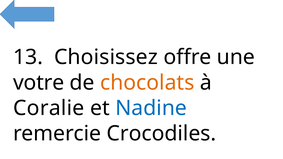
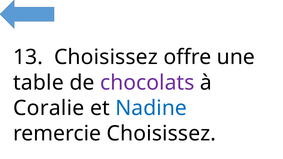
votre: votre -> table
chocolats colour: orange -> purple
remercie Crocodiles: Crocodiles -> Choisissez
